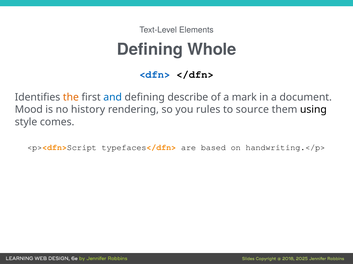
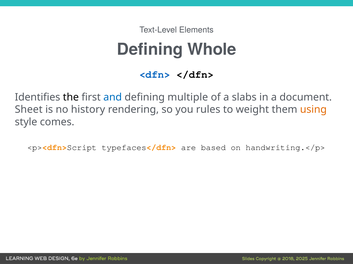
the colour: orange -> black
describe: describe -> multiple
mark: mark -> slabs
Mood: Mood -> Sheet
source: source -> weight
using colour: black -> orange
